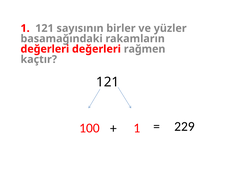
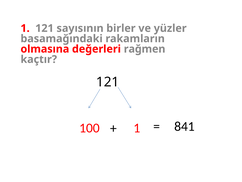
değerleri at (45, 49): değerleri -> olmasına
229: 229 -> 841
